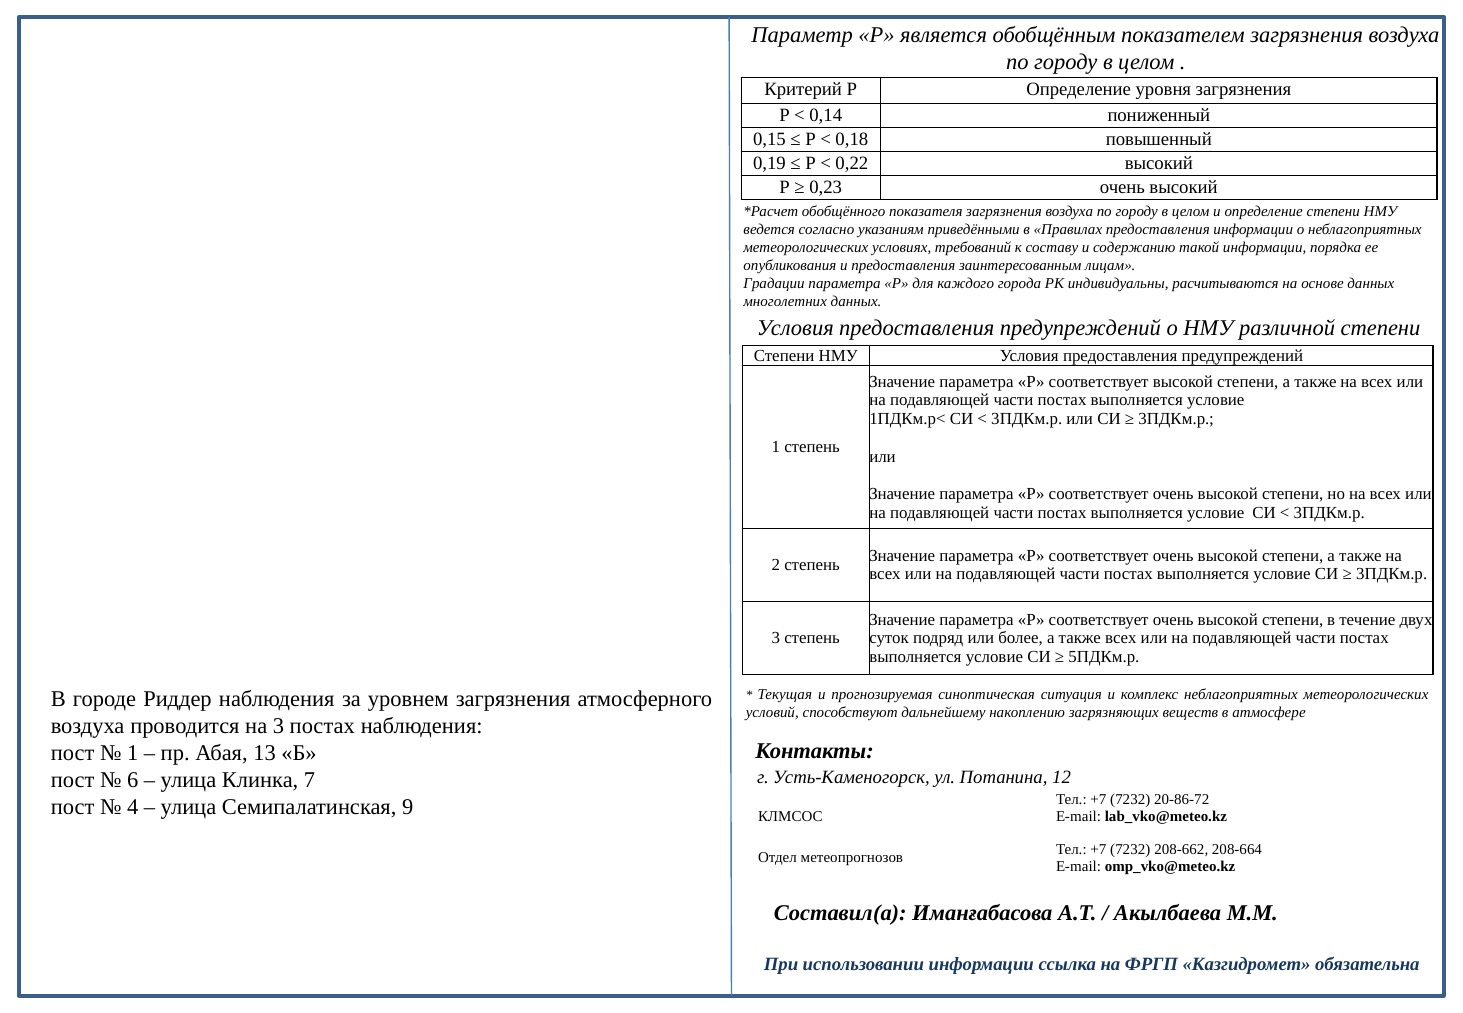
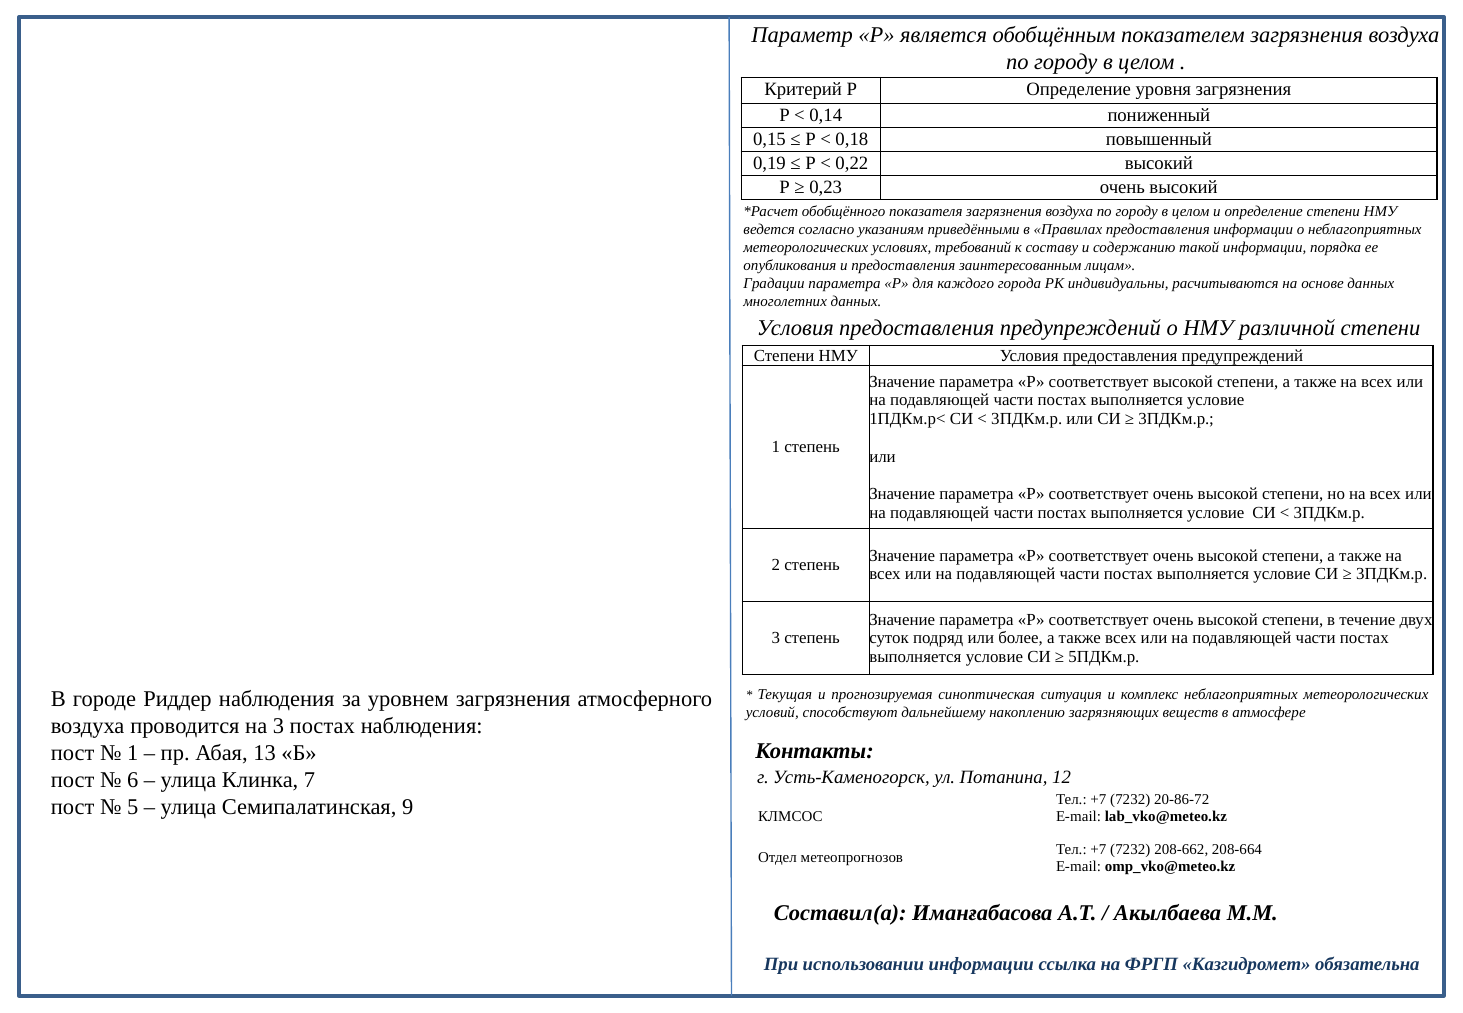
4: 4 -> 5
